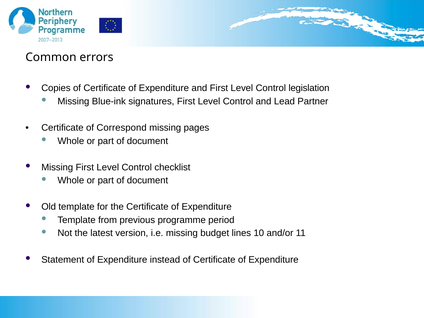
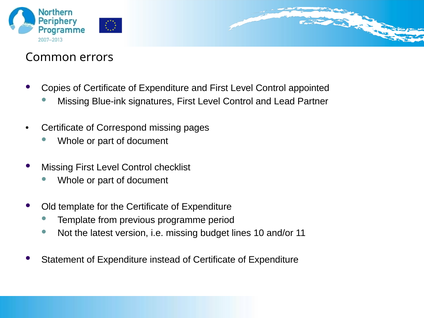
legislation: legislation -> appointed
